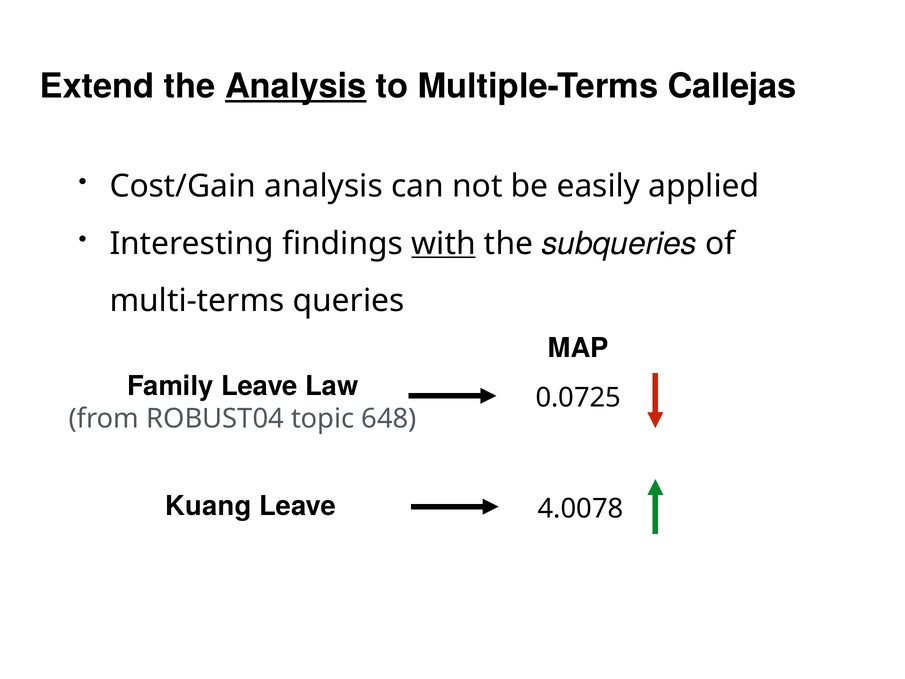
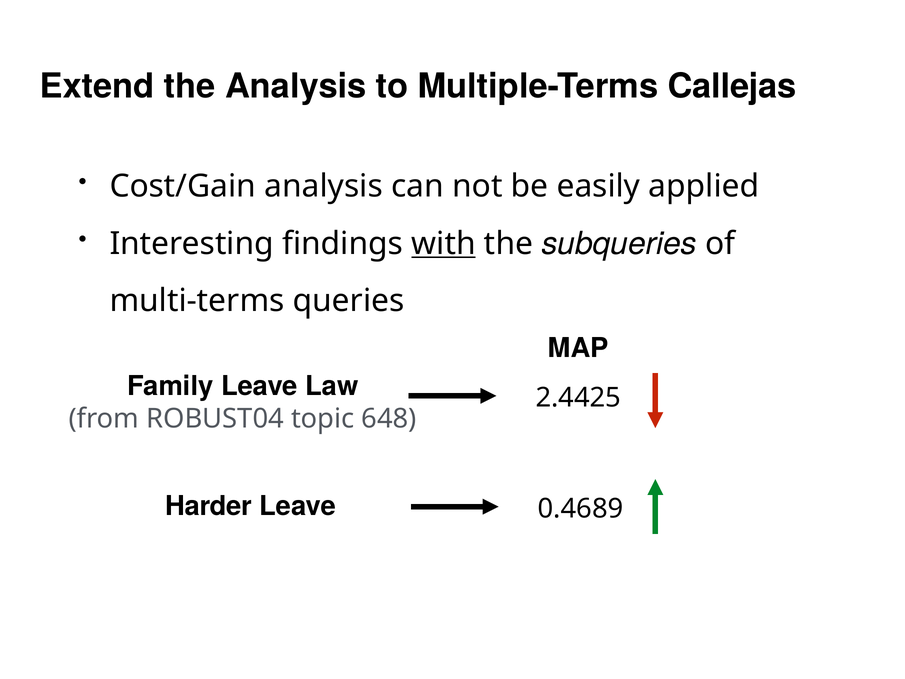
Analysis at (296, 86) underline: present -> none
0.0725: 0.0725 -> 2.4425
Kuang: Kuang -> Harder
4.0078: 4.0078 -> 0.4689
